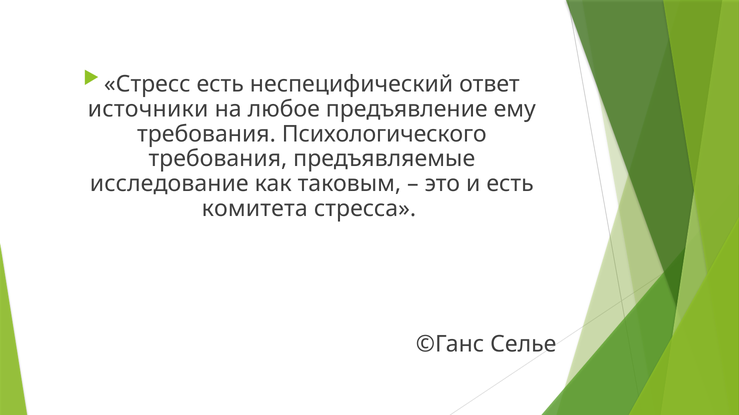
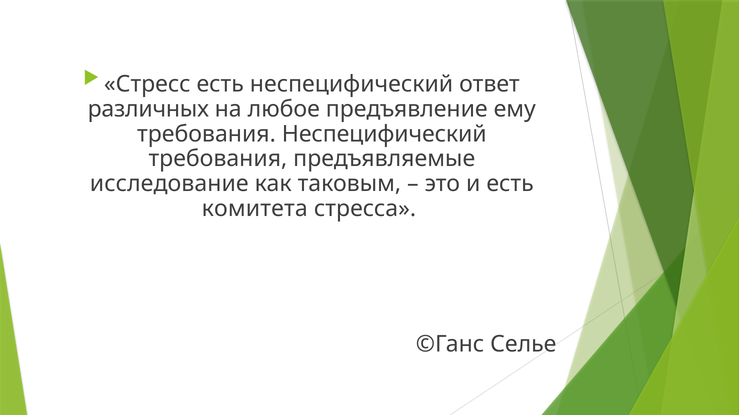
источники: источники -> различных
требования Психологического: Психологического -> Неспецифический
